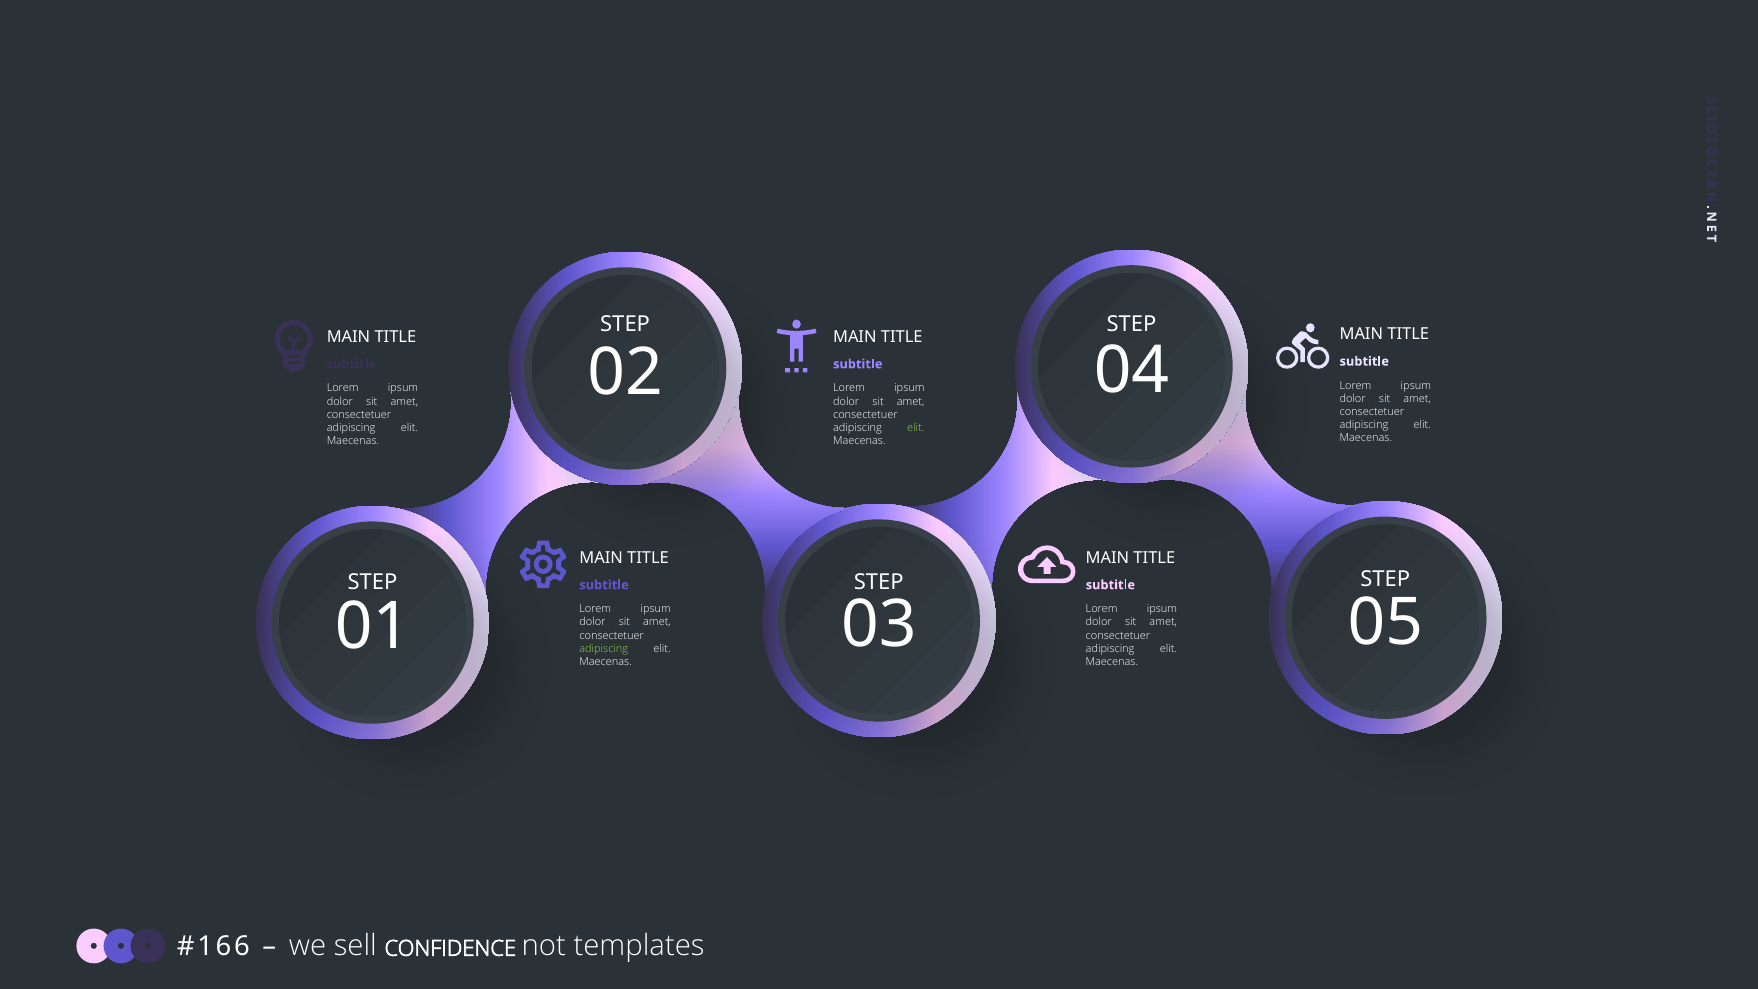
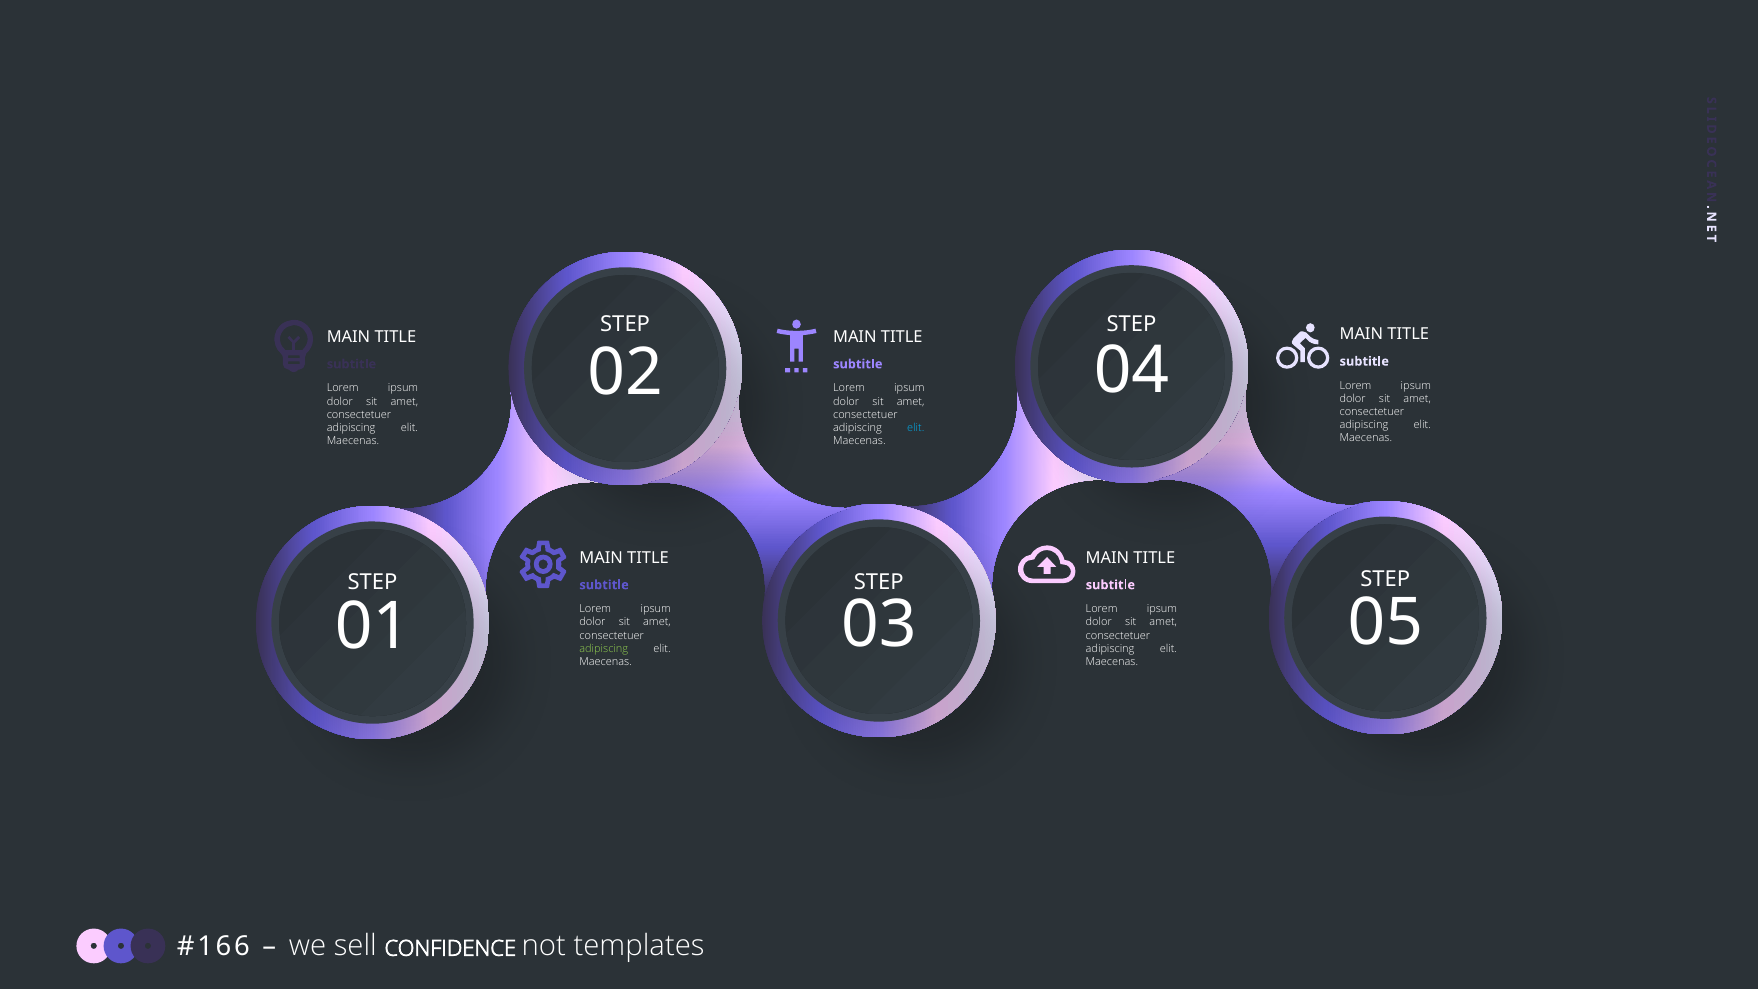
elit at (916, 428) colour: light green -> light blue
